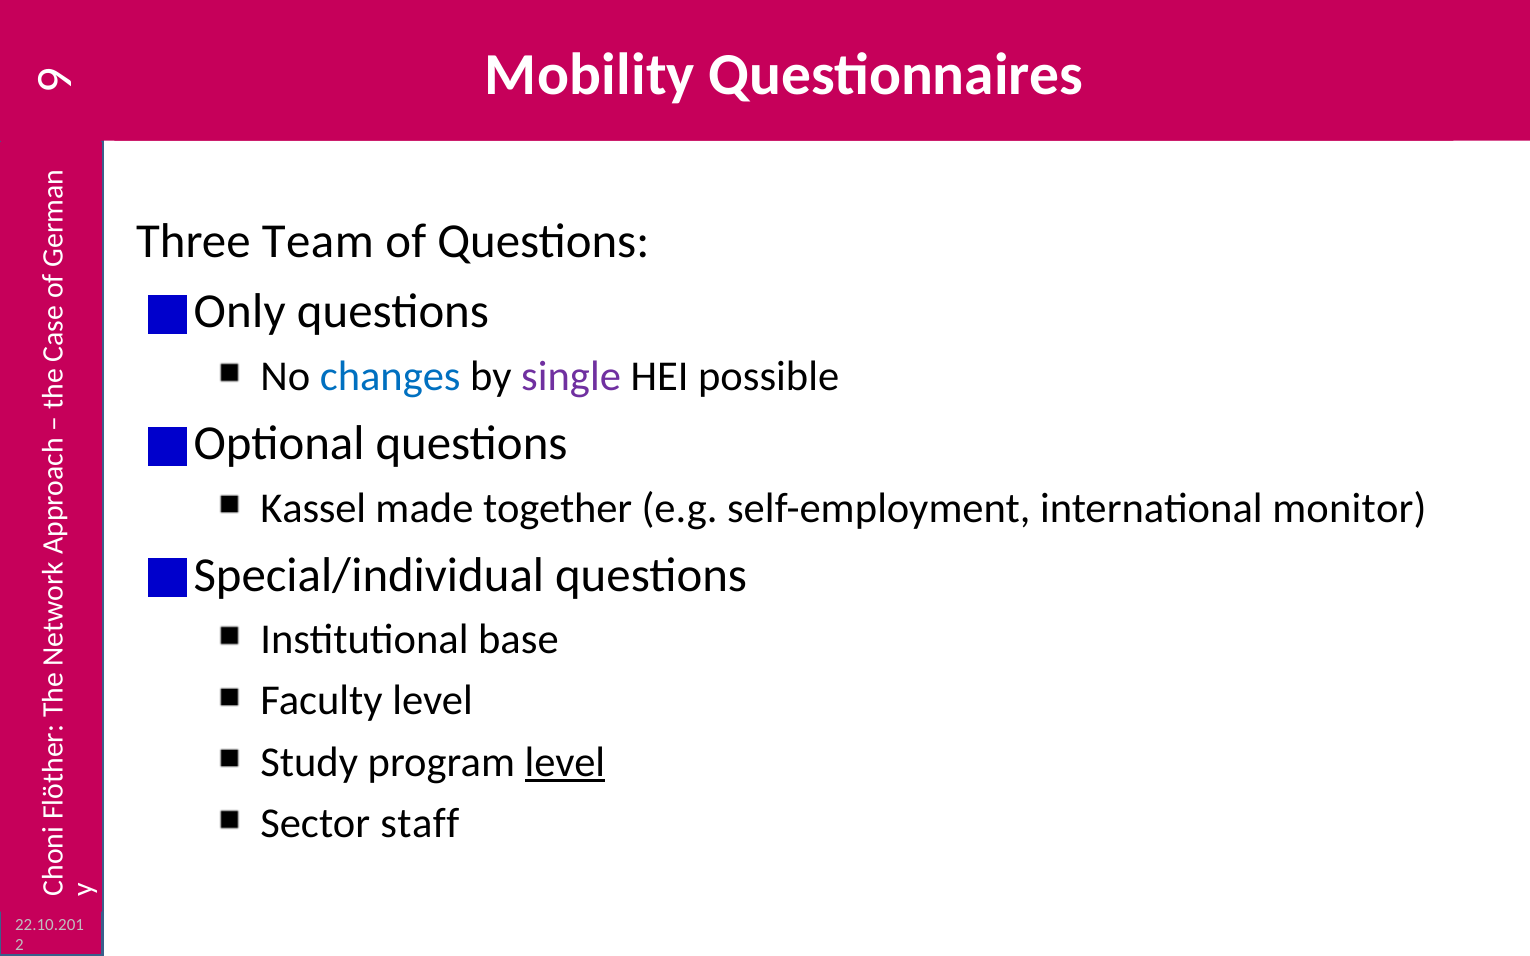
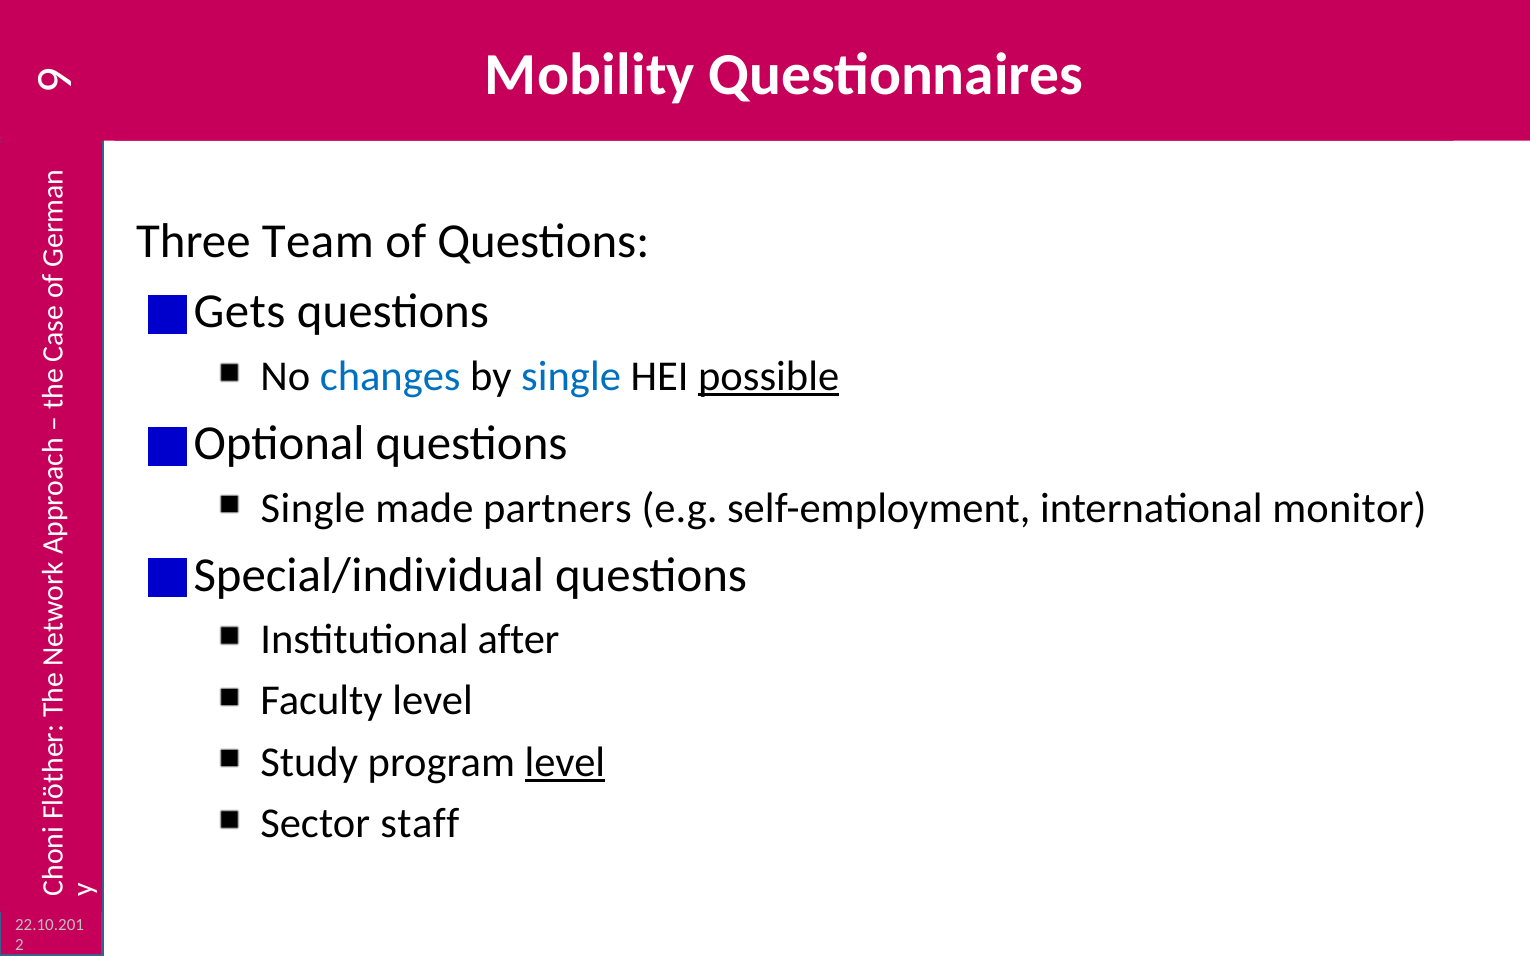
Only: Only -> Gets
single at (571, 376) colour: purple -> blue
possible underline: none -> present
Kassel at (313, 508): Kassel -> Single
together: together -> partners
base: base -> after
